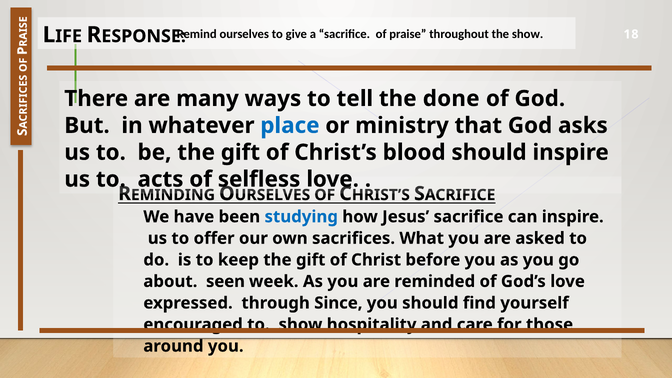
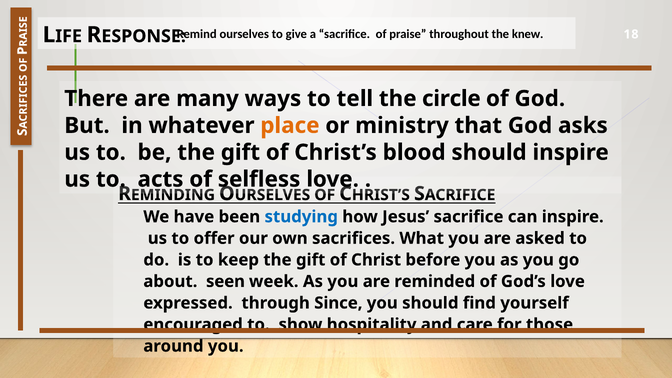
the show: show -> knew
done: done -> circle
place colour: blue -> orange
